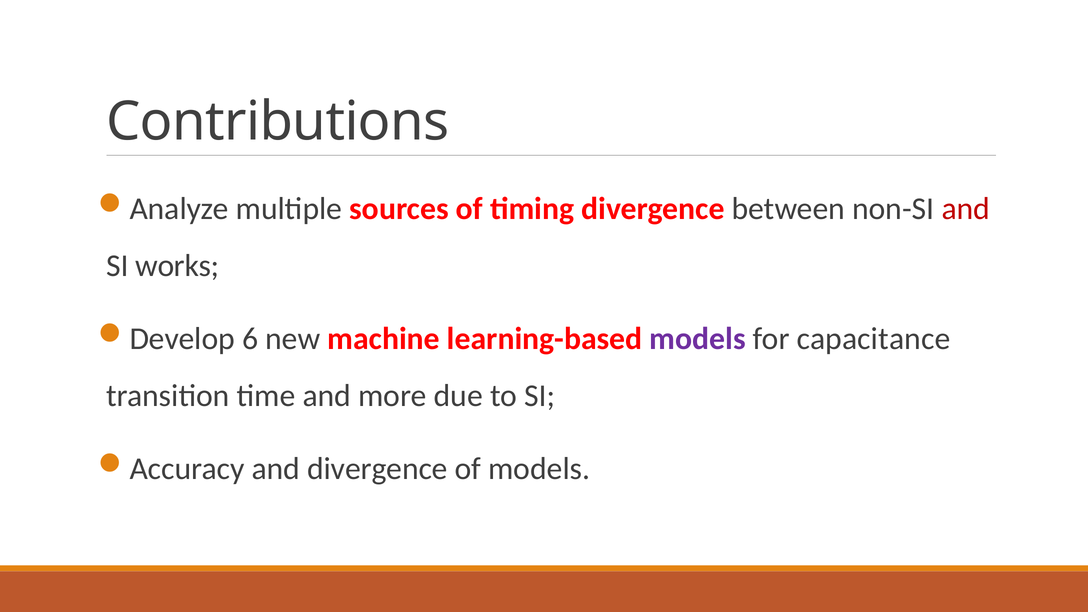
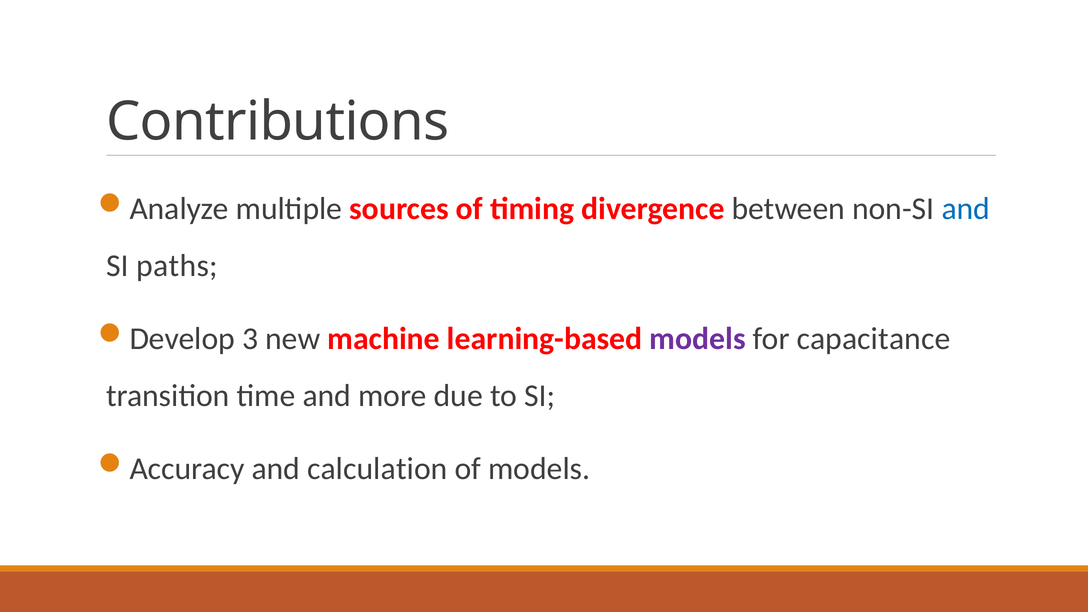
and at (966, 209) colour: red -> blue
works: works -> paths
6: 6 -> 3
and divergence: divergence -> calculation
